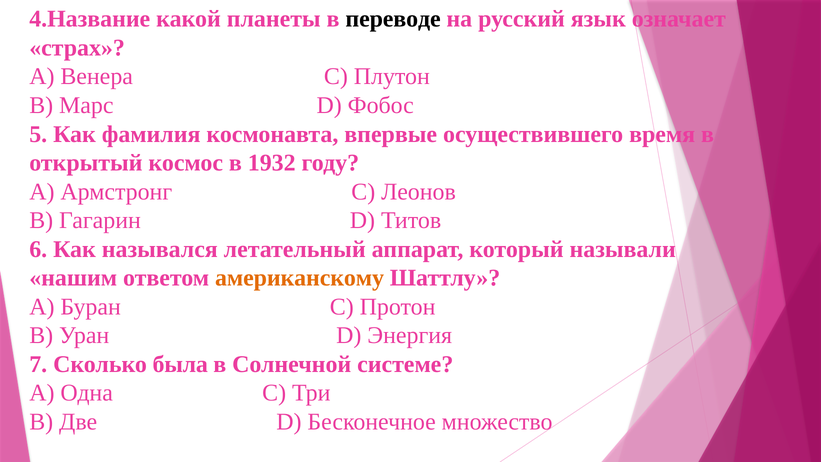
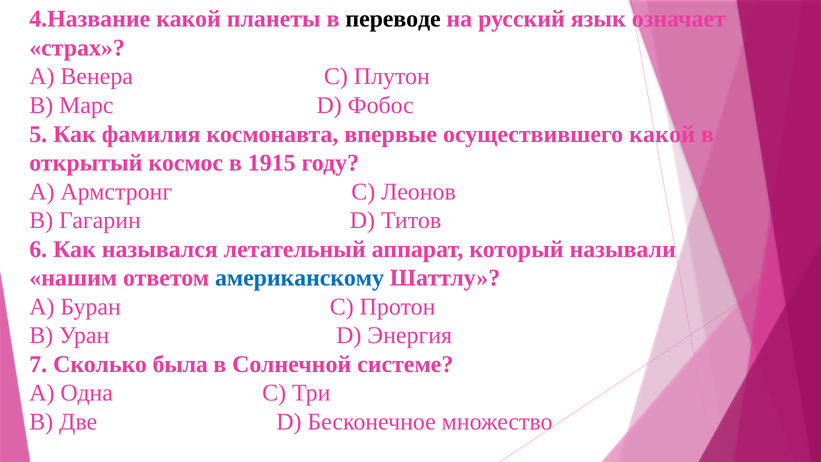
осуществившего время: время -> какой
1932: 1932 -> 1915
американскому colour: orange -> blue
